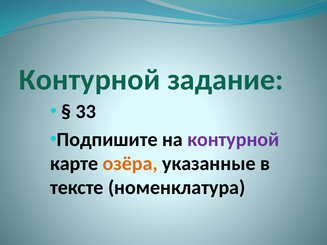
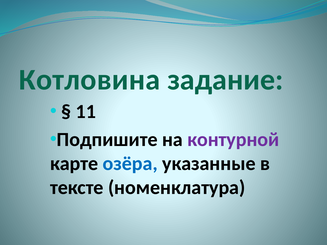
Контурной at (90, 80): Контурной -> Котловина
33: 33 -> 11
озёра colour: orange -> blue
